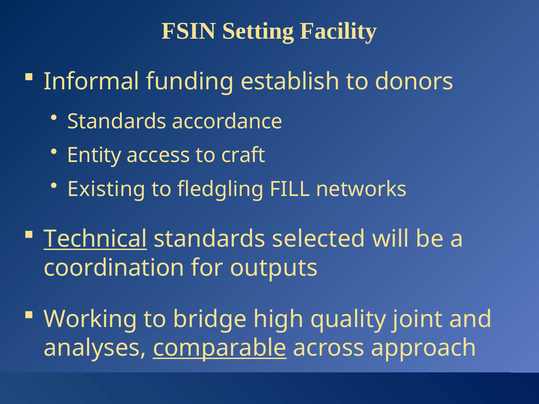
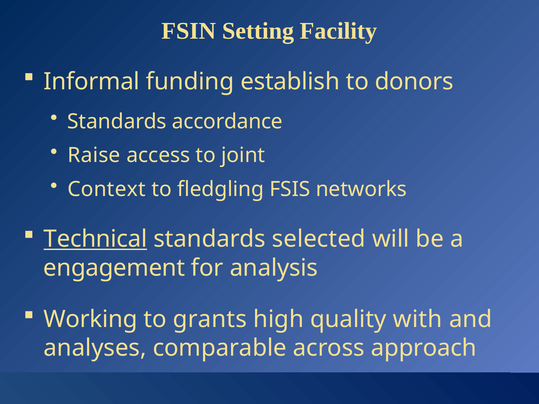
Entity: Entity -> Raise
craft: craft -> joint
Existing: Existing -> Context
FILL: FILL -> FSIS
coordination: coordination -> engagement
outputs: outputs -> analysis
bridge: bridge -> grants
joint: joint -> with
comparable underline: present -> none
